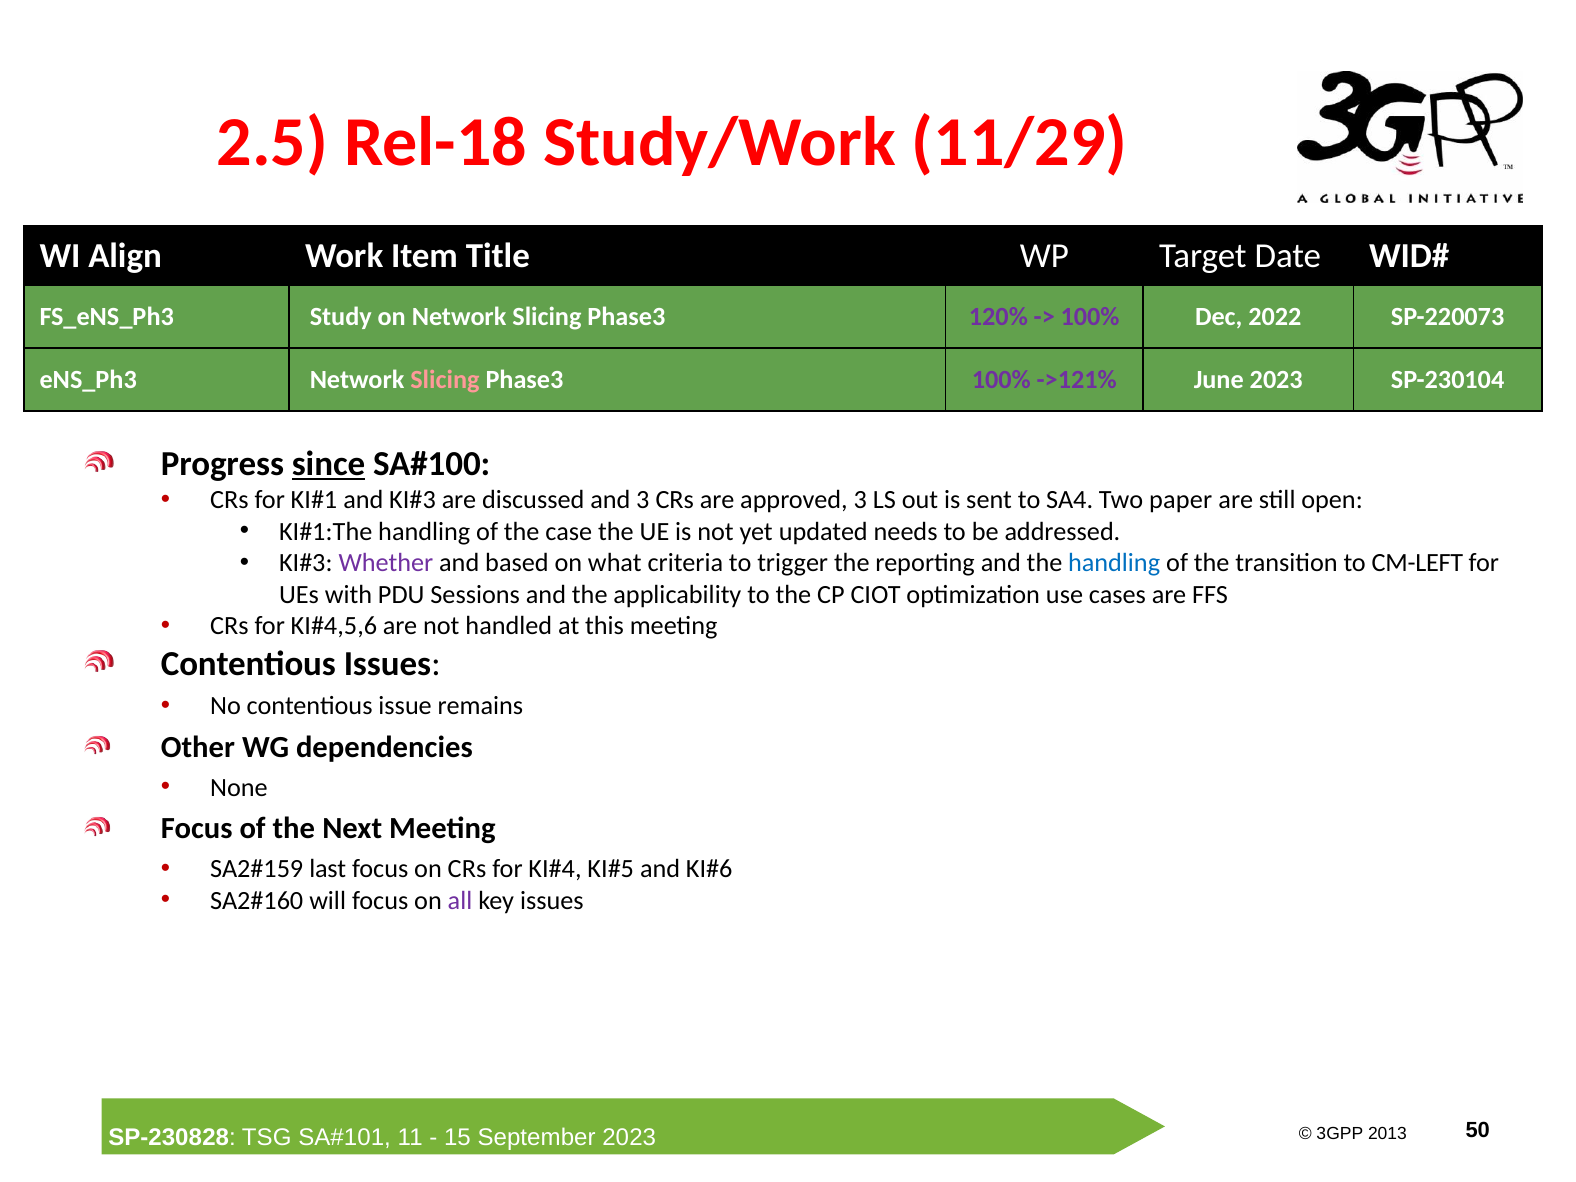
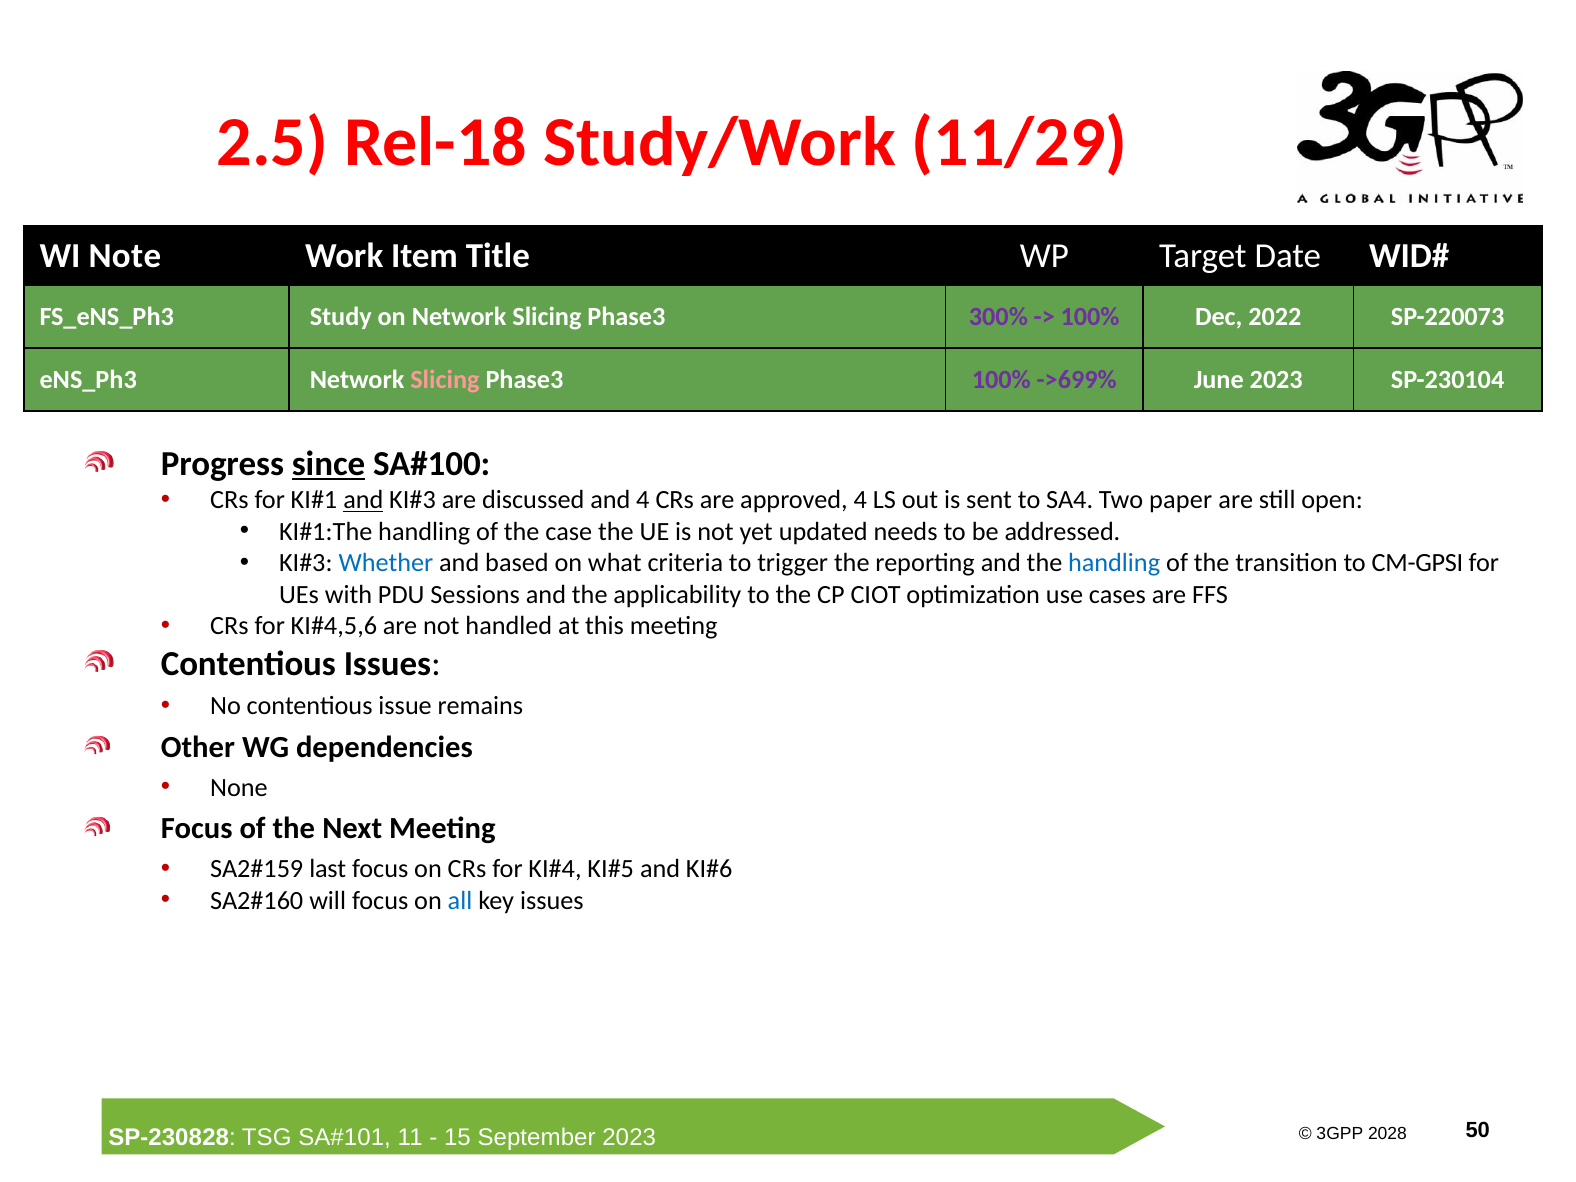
Align: Align -> Note
120%: 120% -> 300%
->121%: ->121% -> ->699%
and at (363, 500) underline: none -> present
and 3: 3 -> 4
approved 3: 3 -> 4
Whether colour: purple -> blue
CM-LEFT: CM-LEFT -> CM-GPSI
all colour: purple -> blue
2013: 2013 -> 2028
